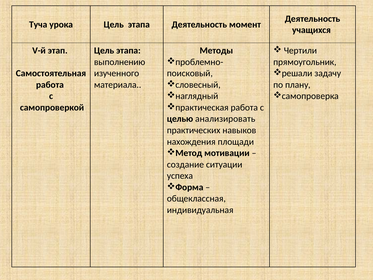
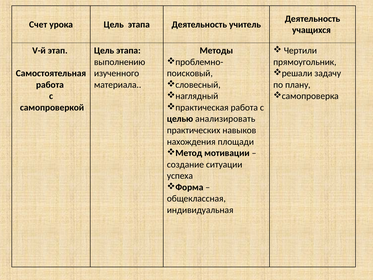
Туча: Туча -> Счет
момент: момент -> учитель
